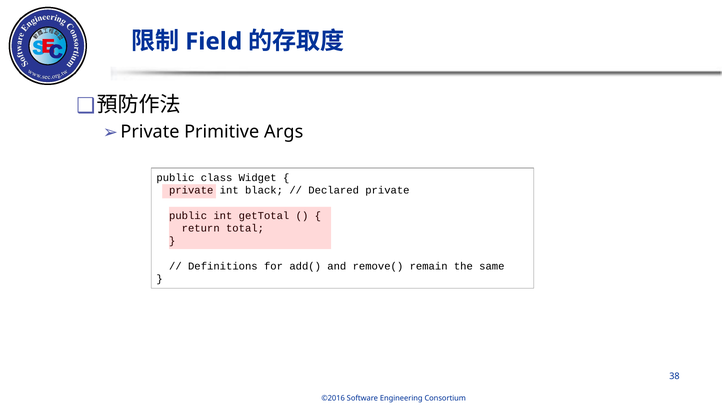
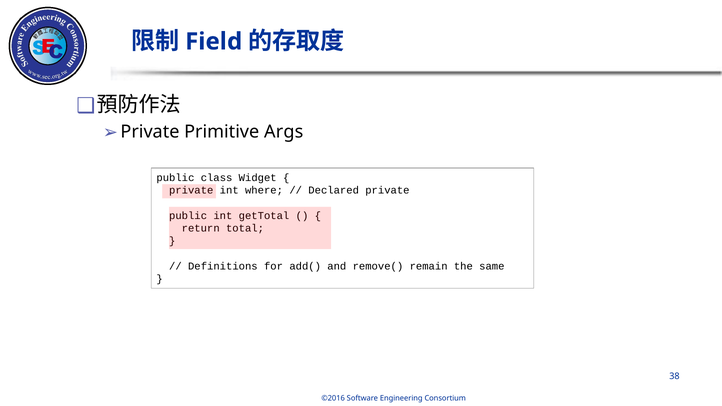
black: black -> where
